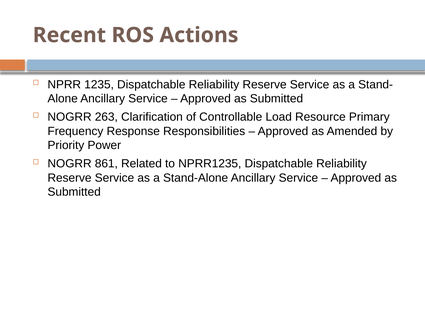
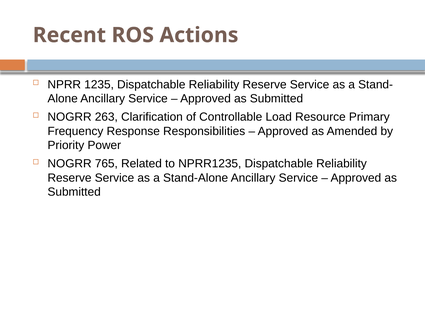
861: 861 -> 765
